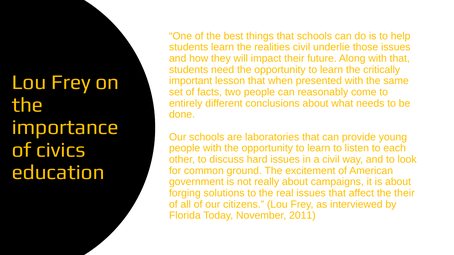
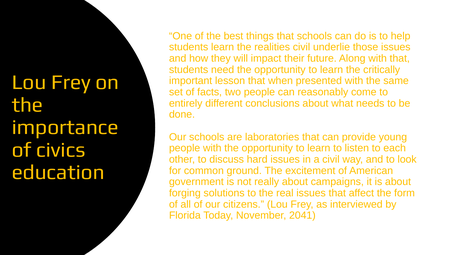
the their: their -> form
2011: 2011 -> 2041
